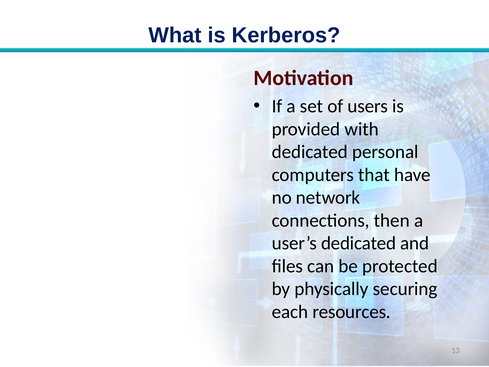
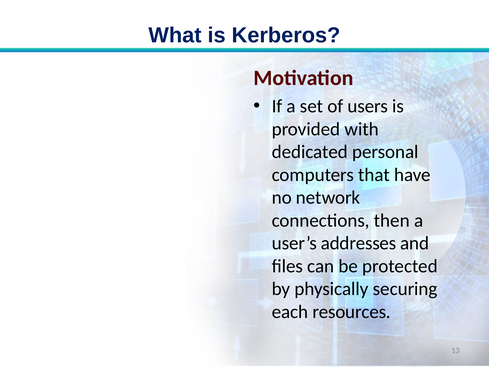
user’s dedicated: dedicated -> addresses
